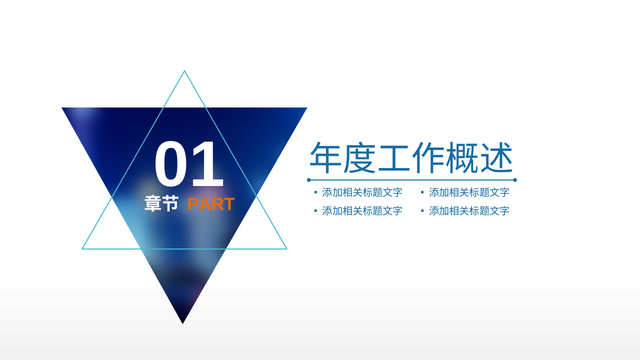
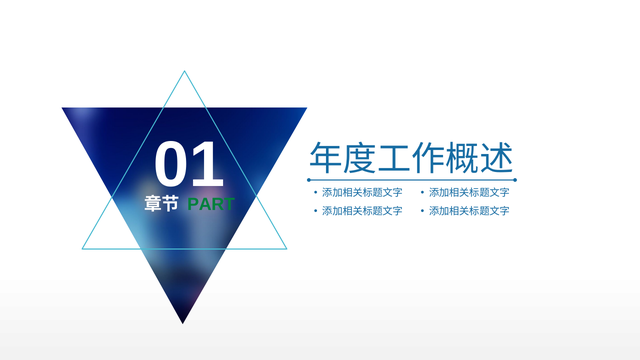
PART colour: orange -> green
